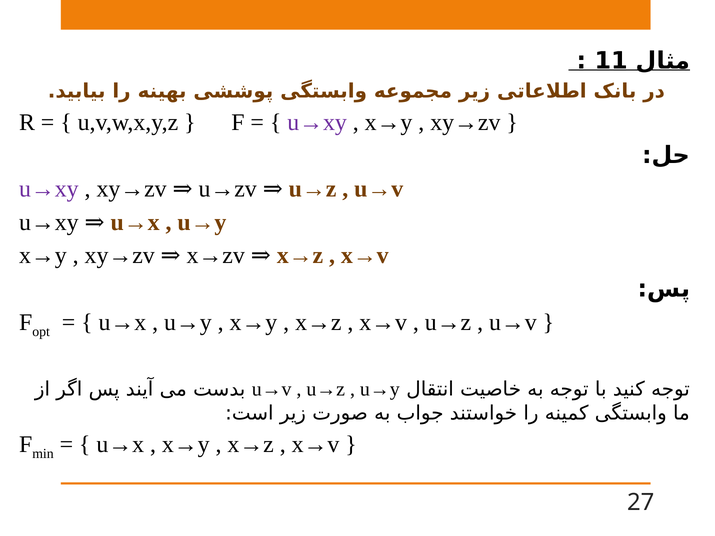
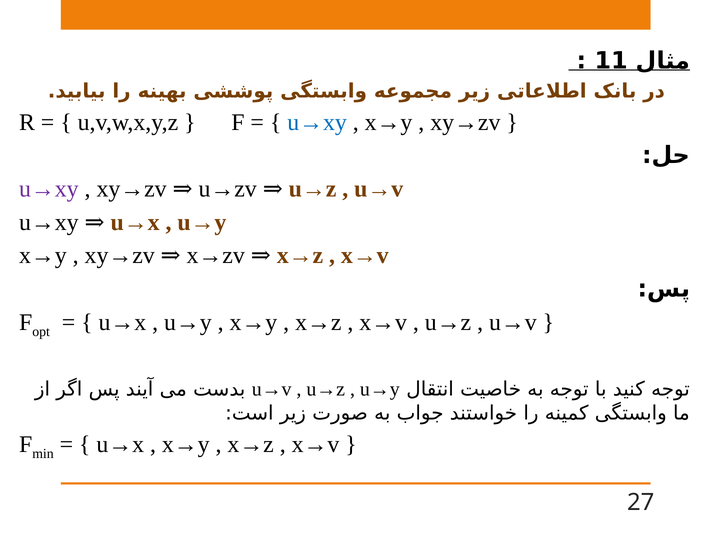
u→xy at (317, 122) colour: purple -> blue
